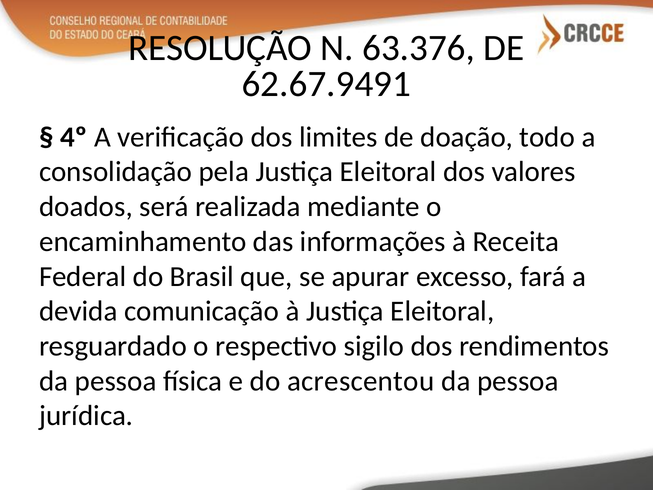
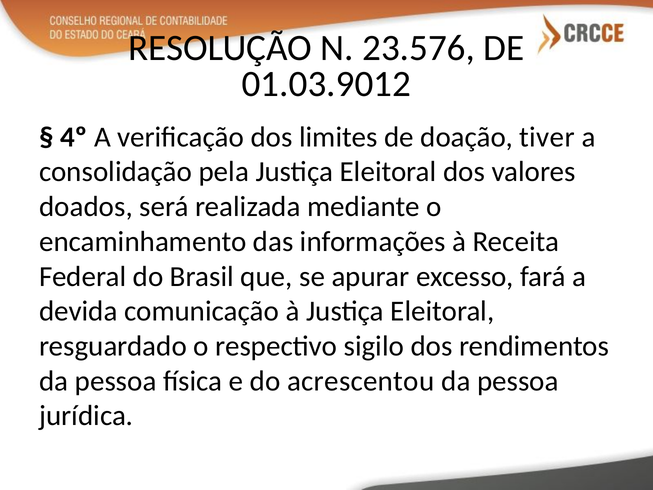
63.376: 63.376 -> 23.576
62.67.9491: 62.67.9491 -> 01.03.9012
todo: todo -> tiver
